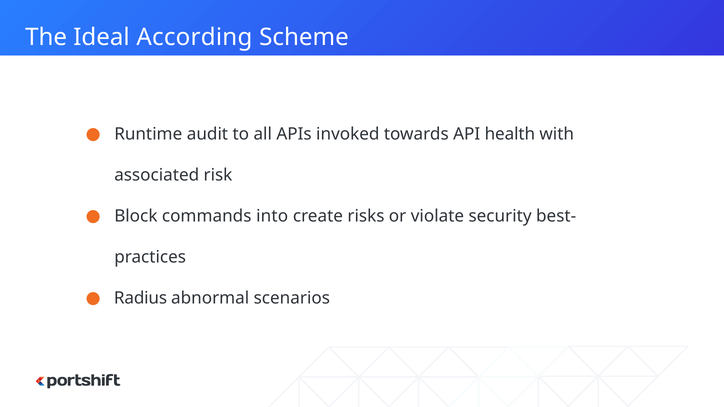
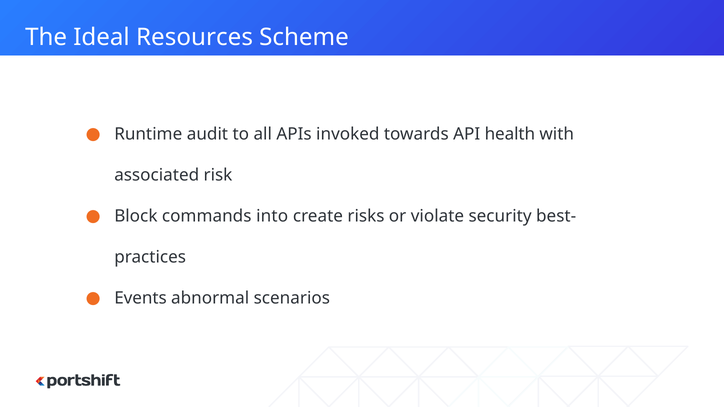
According: According -> Resources
Radius: Radius -> Events
